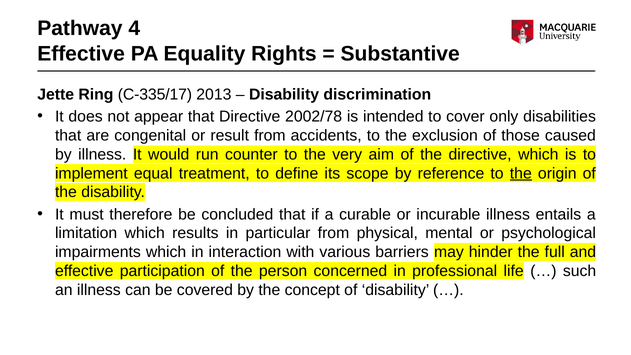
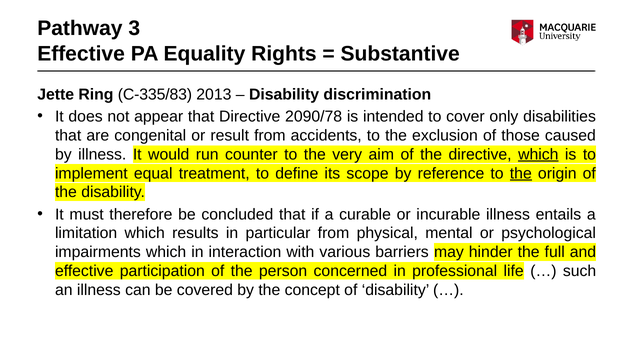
4: 4 -> 3
C‑335/17: C‑335/17 -> C‑335/83
2002/78: 2002/78 -> 2090/78
which at (538, 154) underline: none -> present
